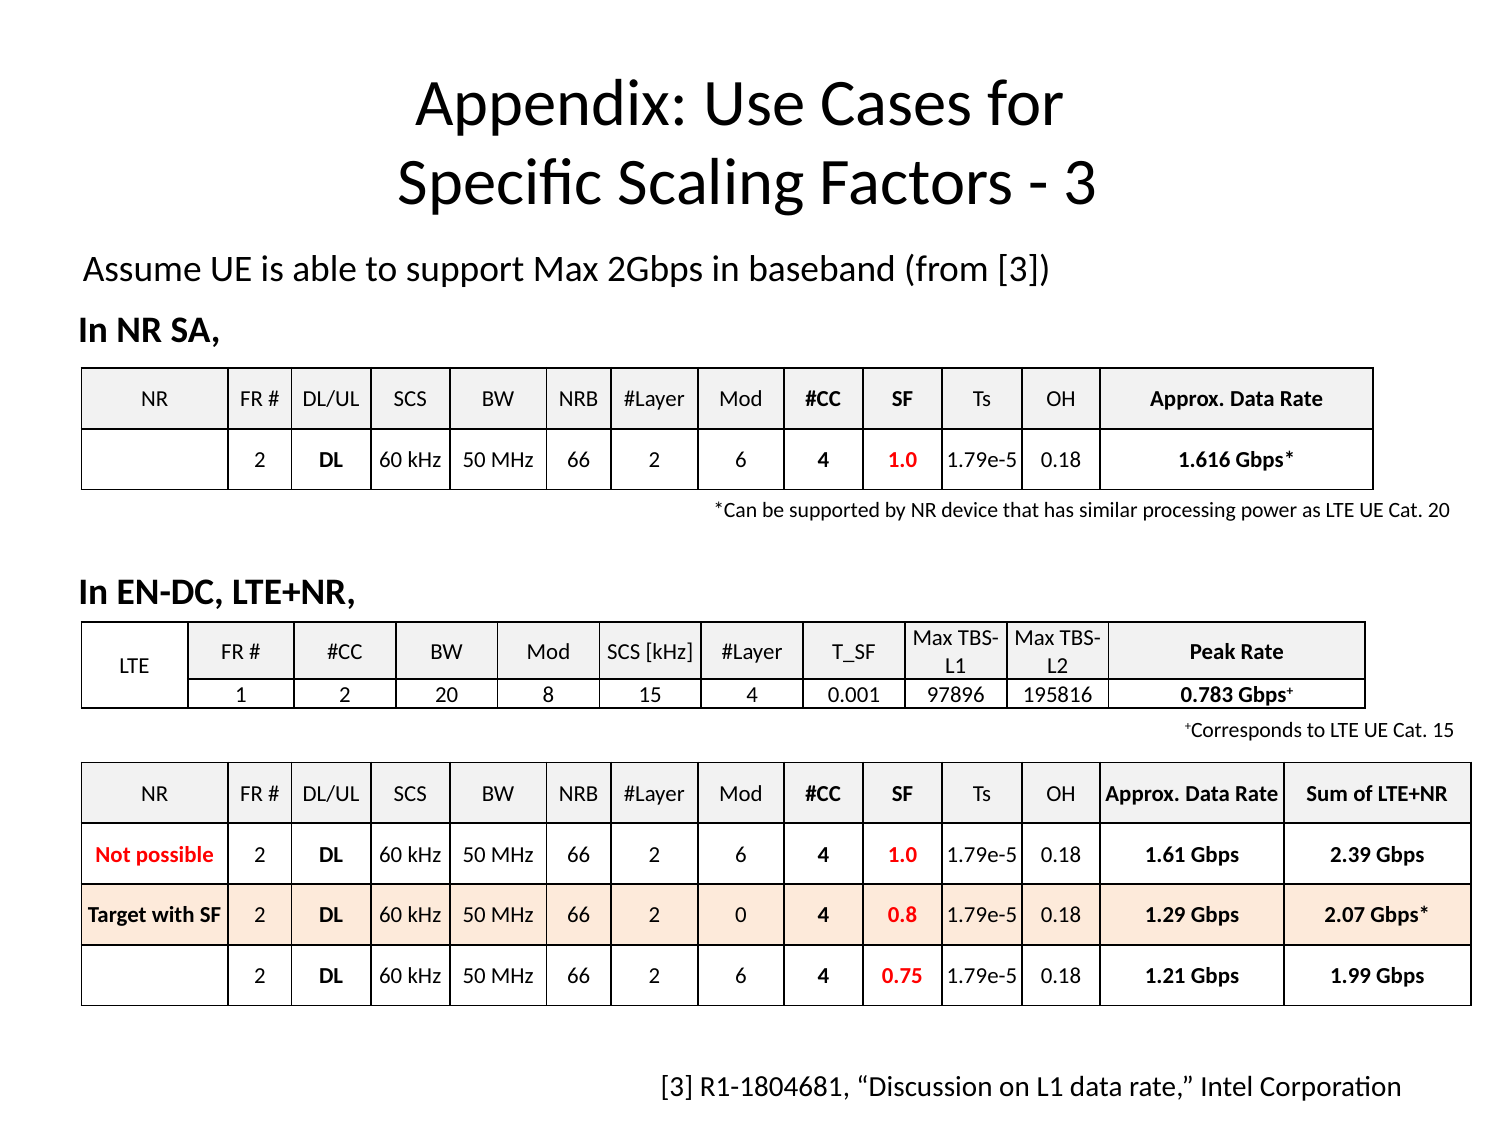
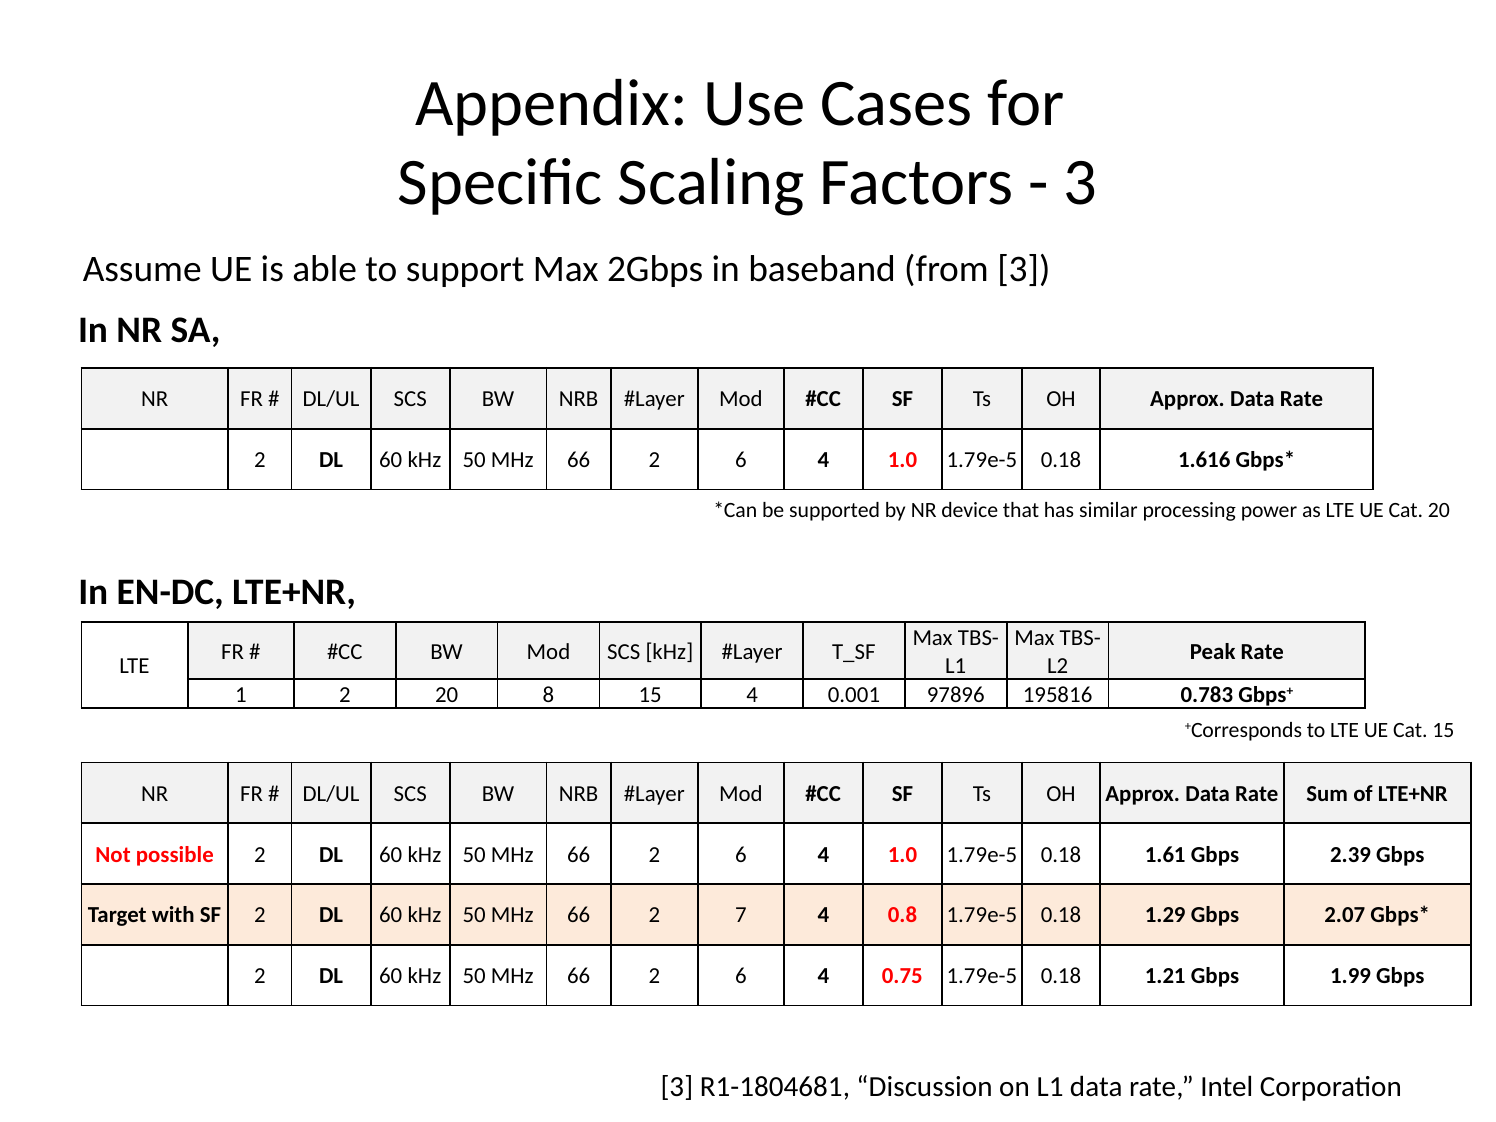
0: 0 -> 7
